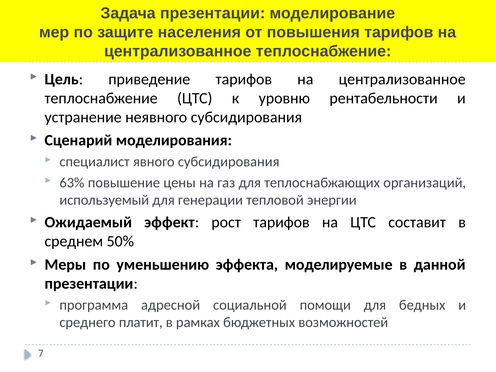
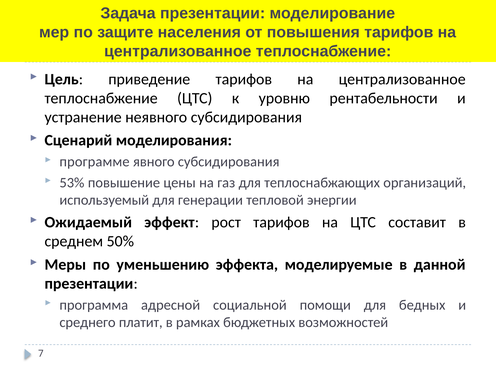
специалист: специалист -> программе
63%: 63% -> 53%
